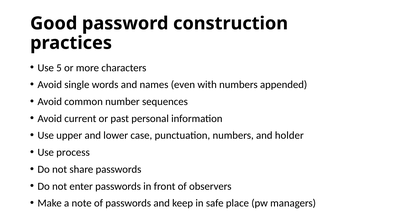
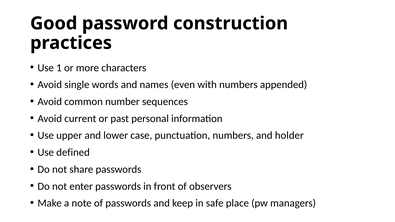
5: 5 -> 1
process: process -> defined
